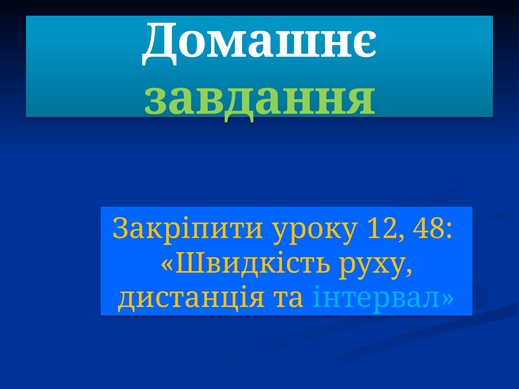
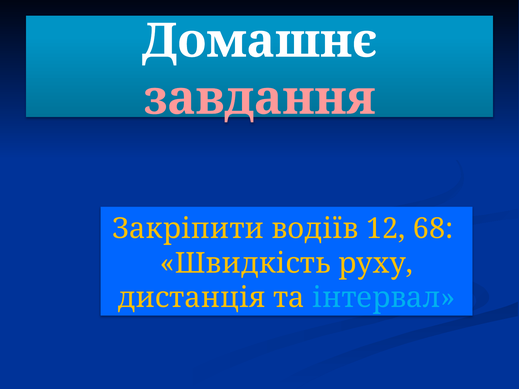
завдання colour: light green -> pink
уроку: уроку -> водіїв
48: 48 -> 68
